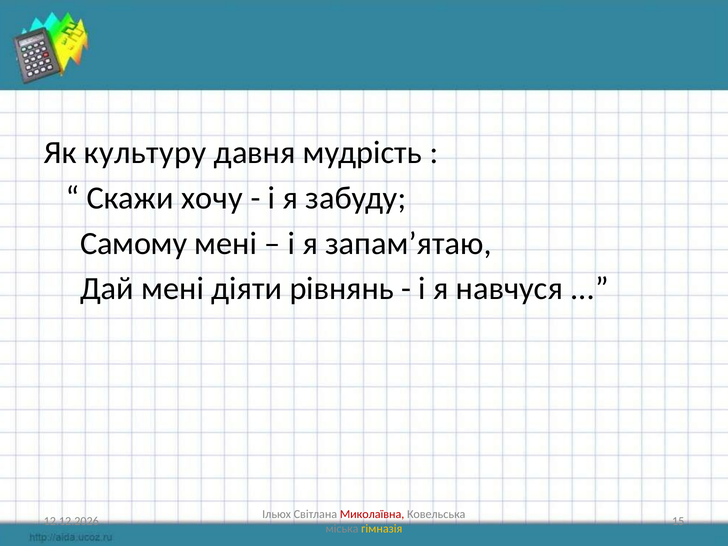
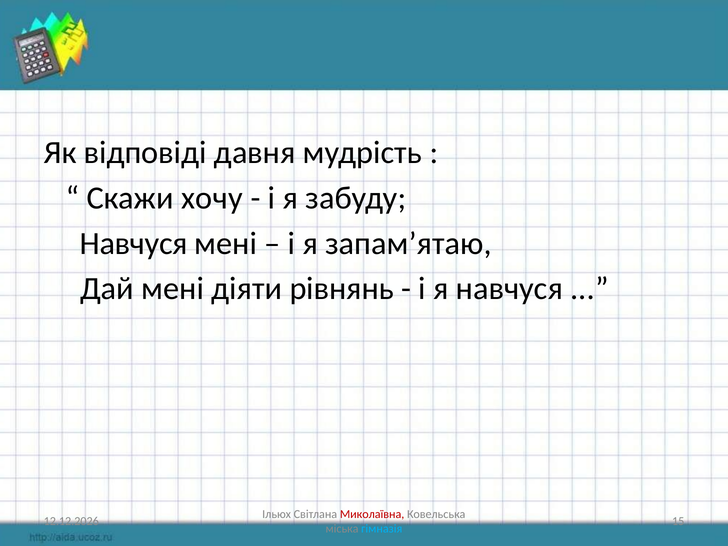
культуру: культуру -> відповіді
Самому at (134, 243): Самому -> Навчуся
гімназія colour: yellow -> light blue
